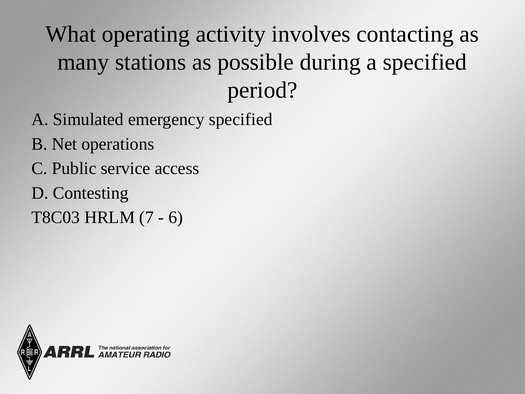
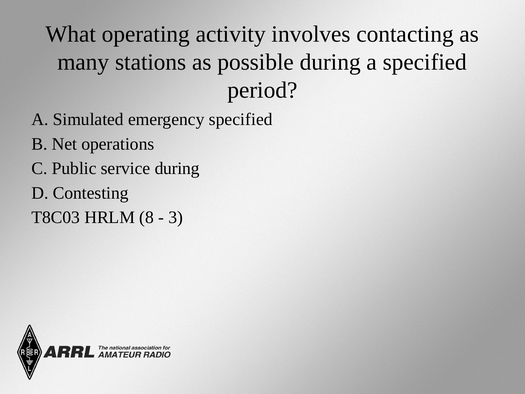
service access: access -> during
7: 7 -> 8
6: 6 -> 3
